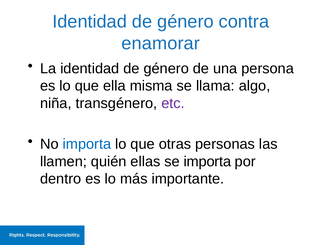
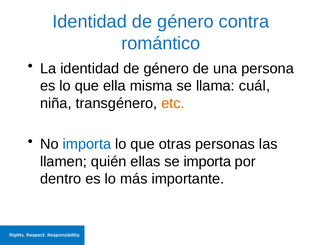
enamorar: enamorar -> romántico
algo: algo -> cuál
etc colour: purple -> orange
